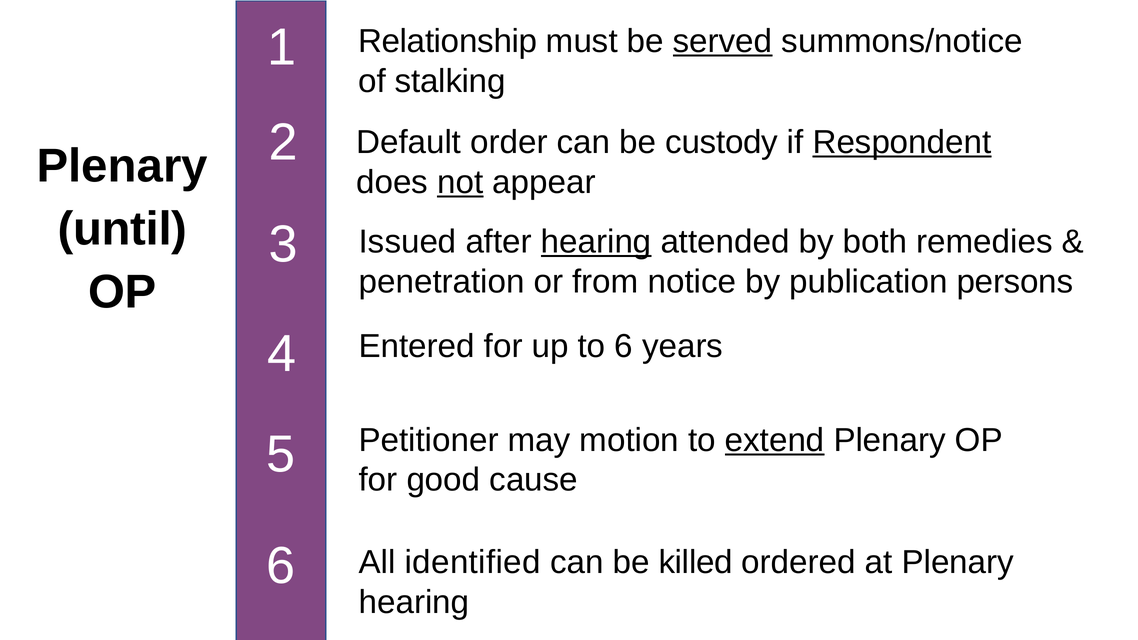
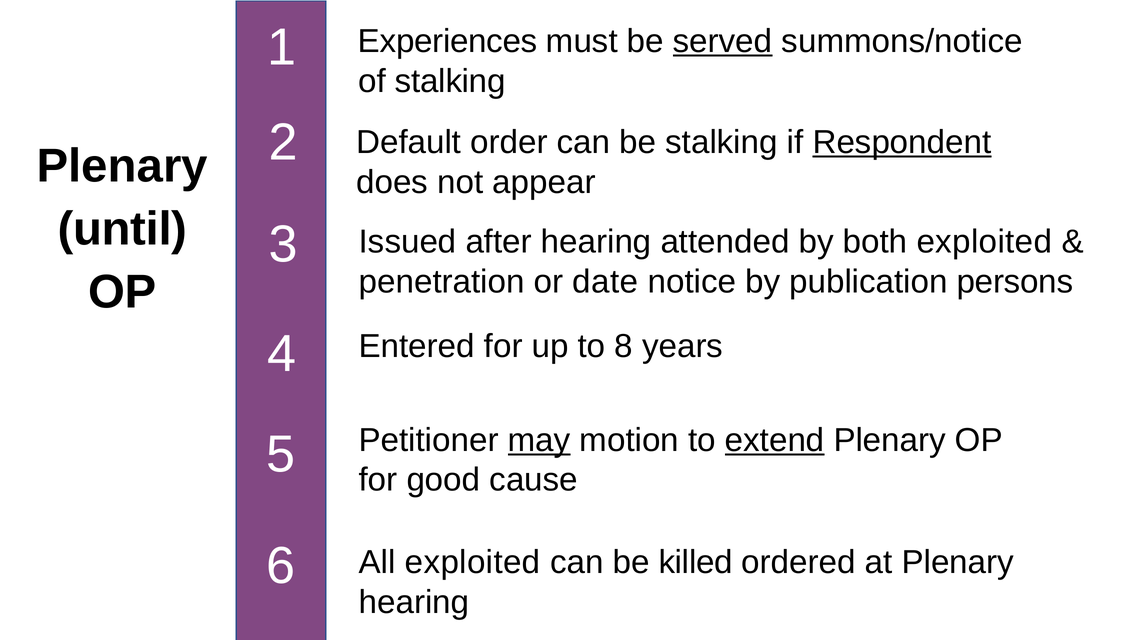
Relationship: Relationship -> Experiences
be custody: custody -> stalking
not underline: present -> none
hearing at (596, 242) underline: present -> none
both remedies: remedies -> exploited
from: from -> date
to 6: 6 -> 8
may underline: none -> present
All identified: identified -> exploited
